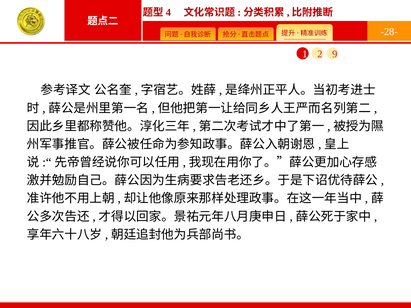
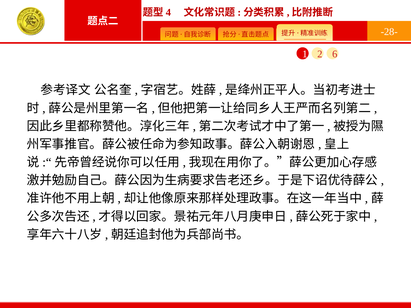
9: 9 -> 6
